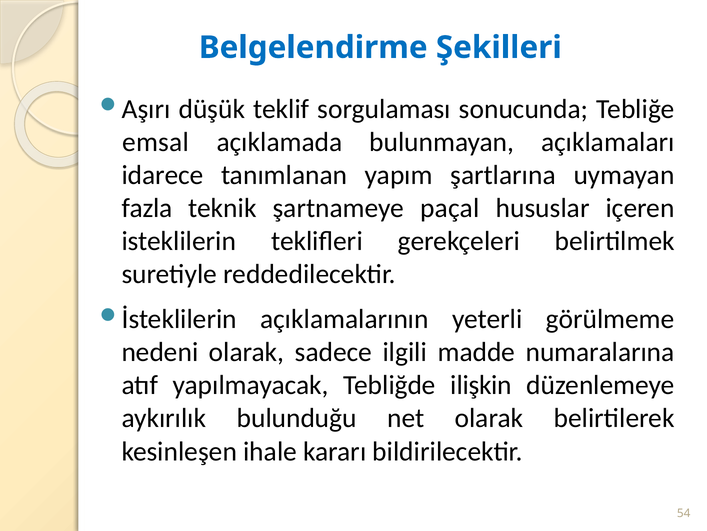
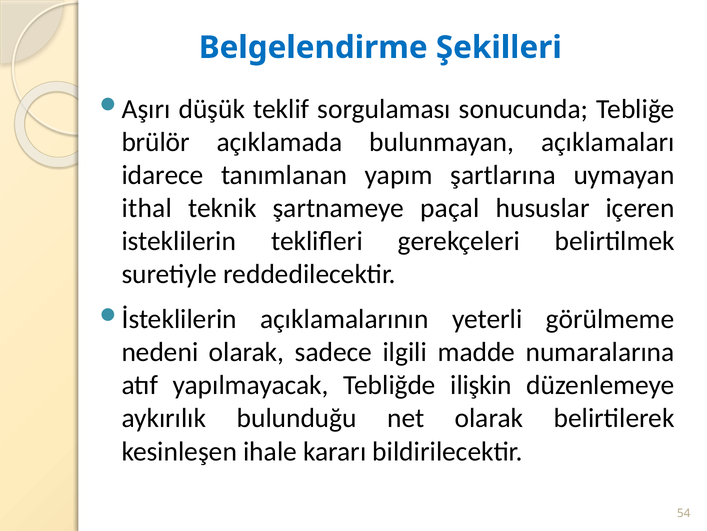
emsal: emsal -> brülör
fazla: fazla -> ithal
